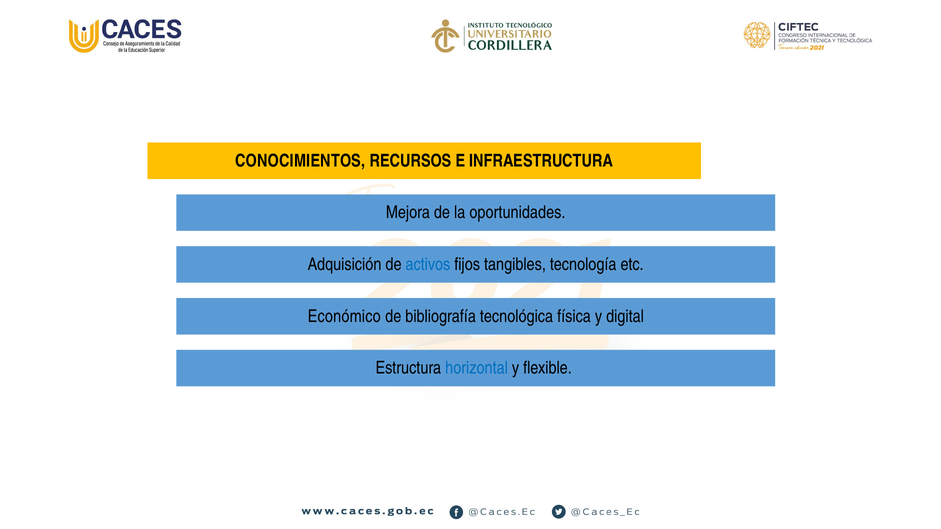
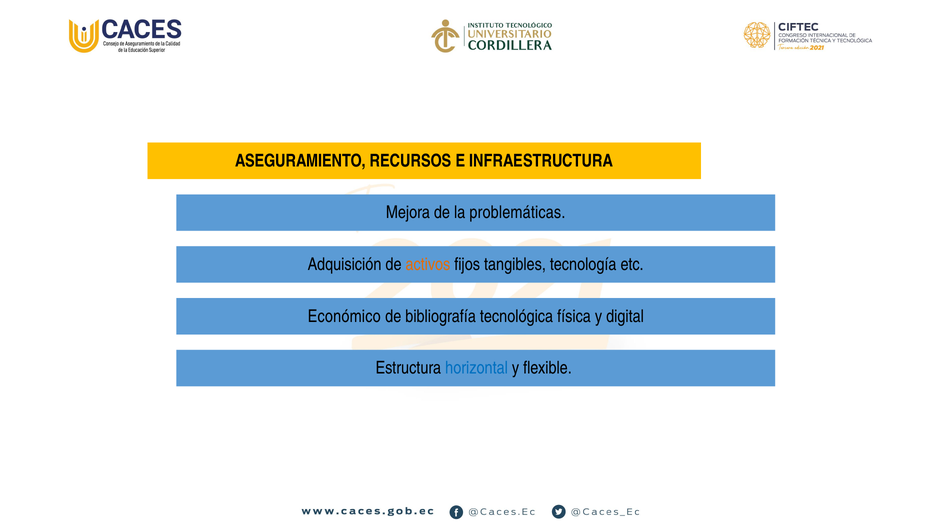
CONOCIMIENTOS: CONOCIMIENTOS -> ASEGURAMIENTO
oportunidades: oportunidades -> problemáticas
activos colour: blue -> orange
